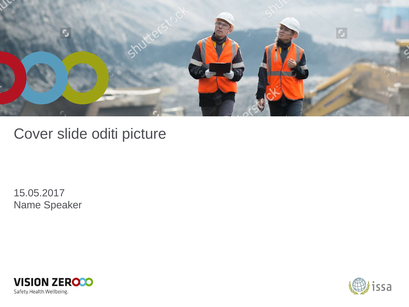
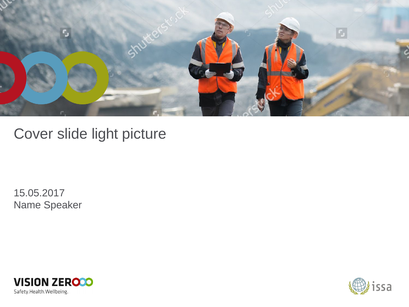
oditi: oditi -> light
